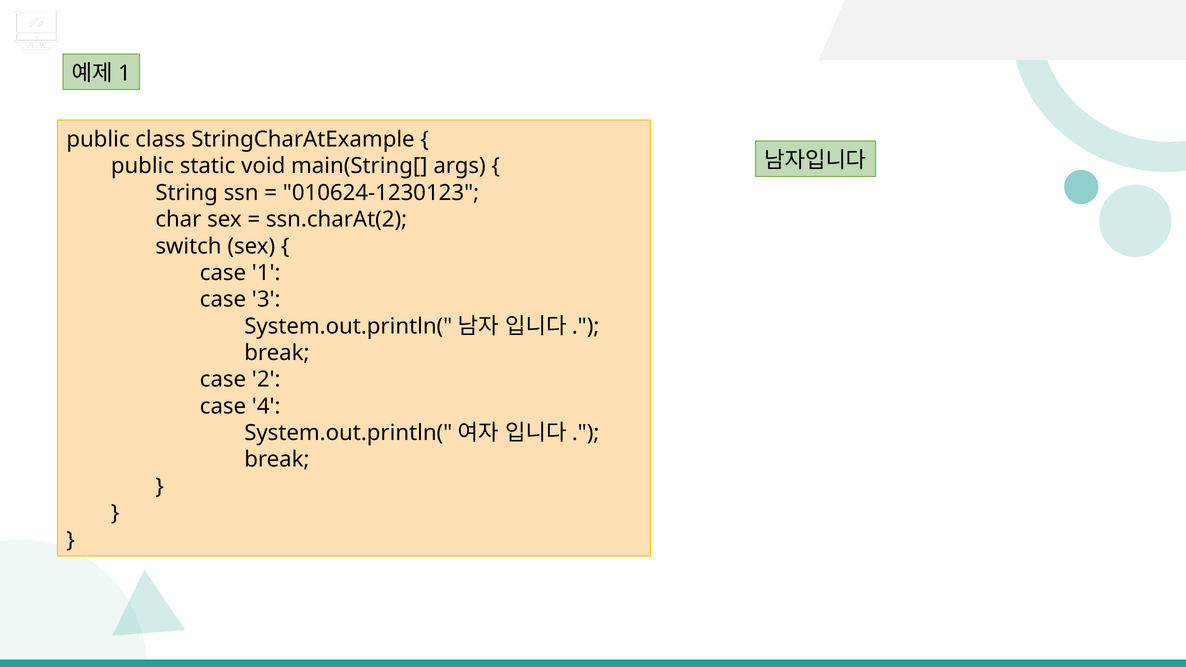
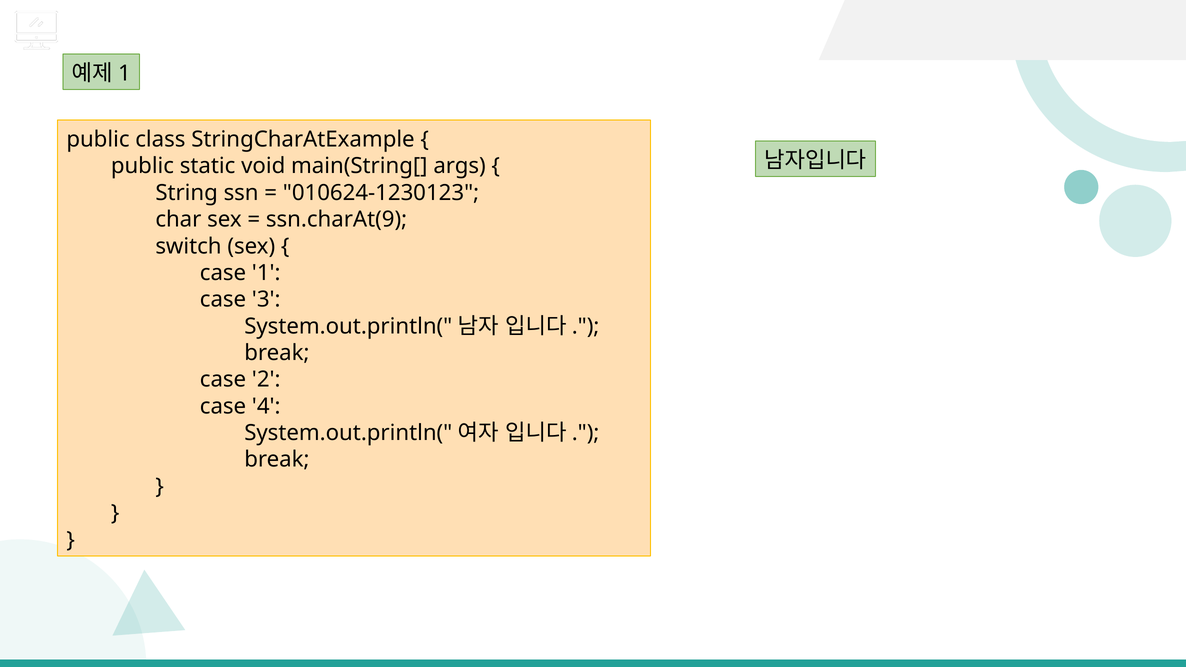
ssn.charAt(2: ssn.charAt(2 -> ssn.charAt(9
